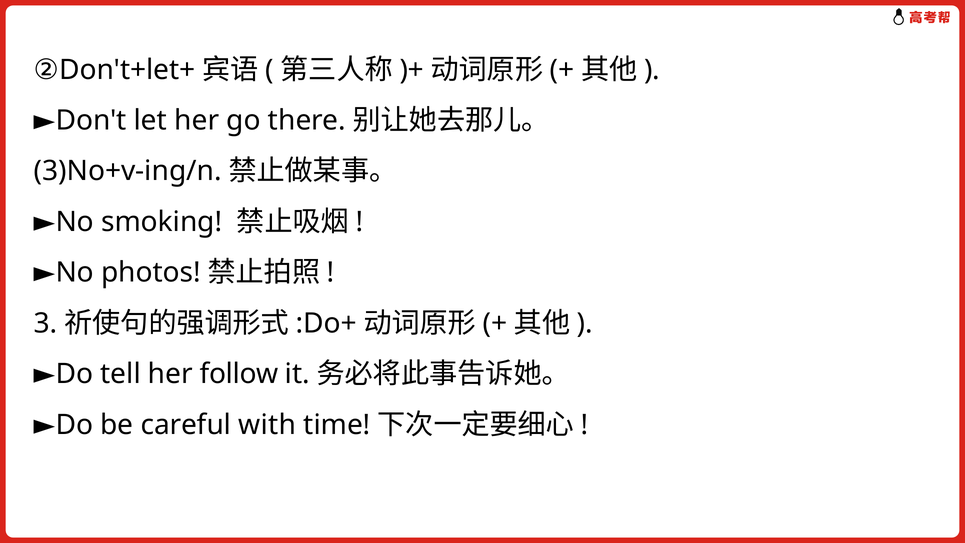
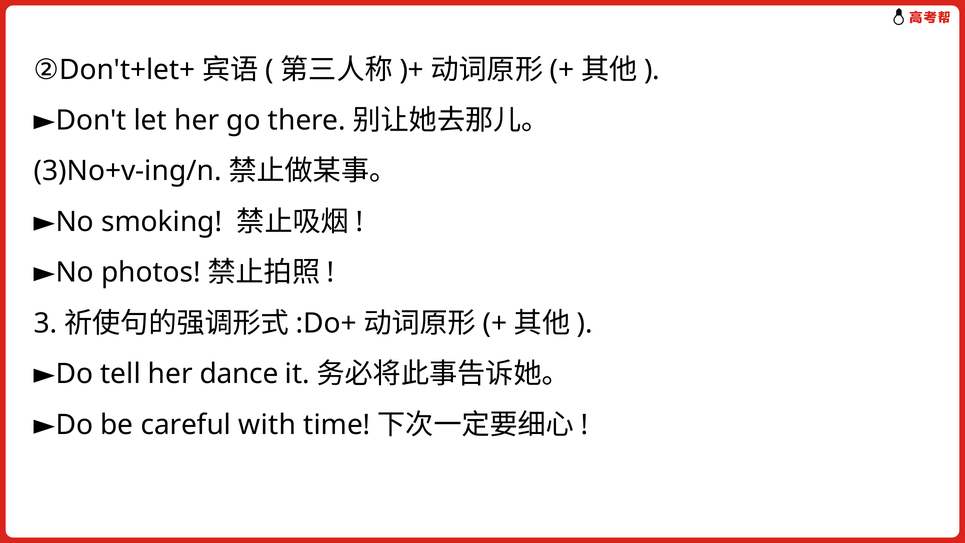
follow: follow -> dance
